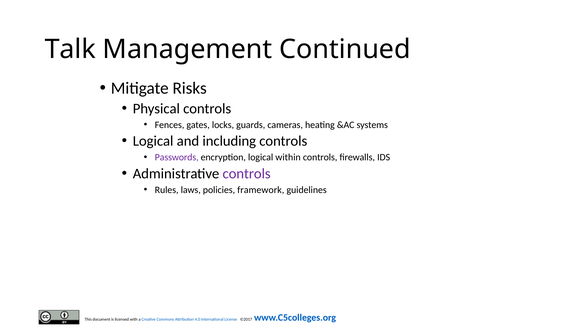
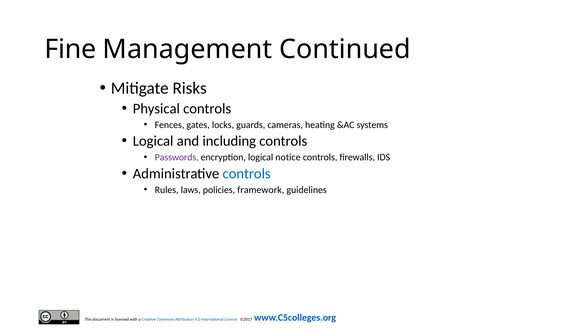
Talk: Talk -> Fine
within: within -> notice
controls at (247, 174) colour: purple -> blue
